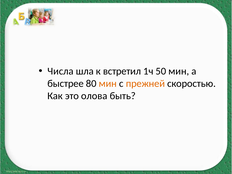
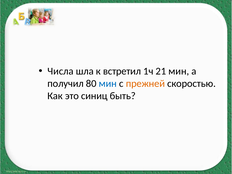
50: 50 -> 21
быстрее: быстрее -> получил
мин at (108, 84) colour: orange -> blue
олова: олова -> синиц
